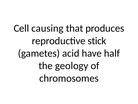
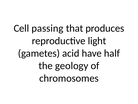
causing: causing -> passing
stick: stick -> light
